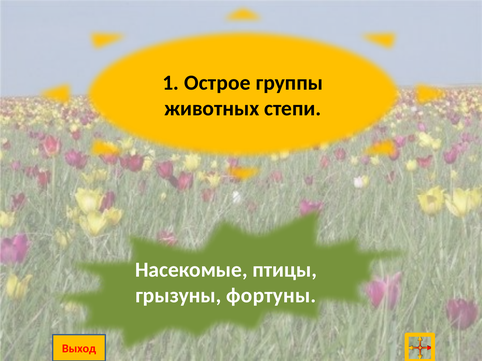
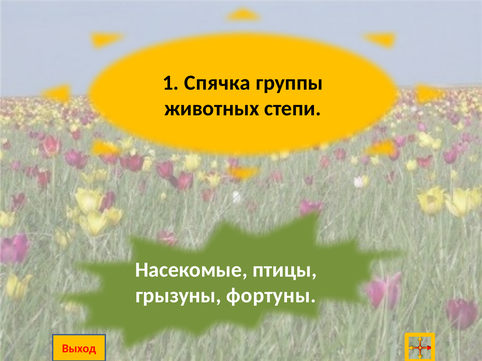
Острое: Острое -> Спячка
